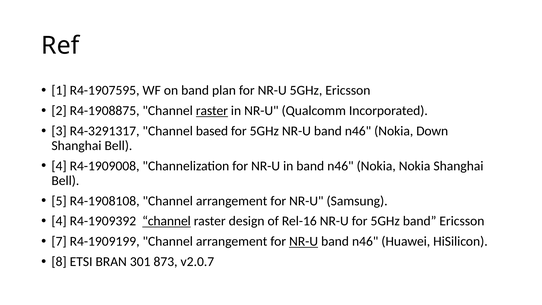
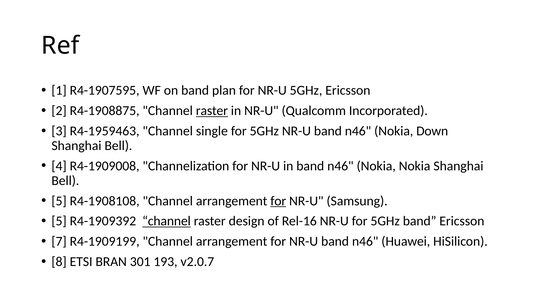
R4-3291317: R4-3291317 -> R4-1959463
based: based -> single
for at (278, 201) underline: none -> present
4 at (59, 221): 4 -> 5
NR-U at (304, 241) underline: present -> none
873: 873 -> 193
